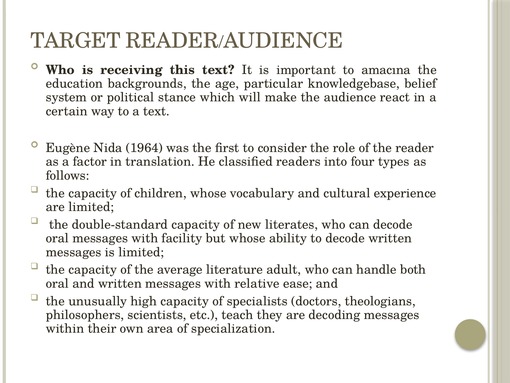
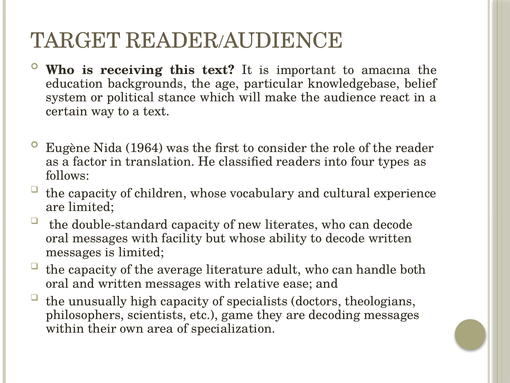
teach: teach -> game
